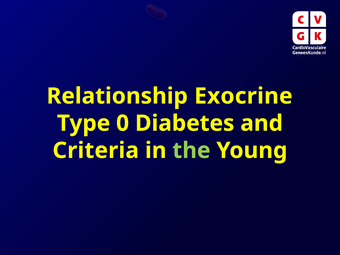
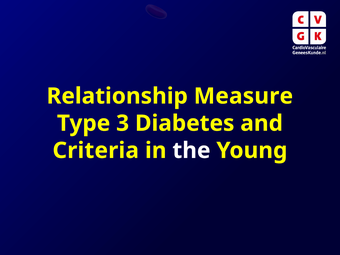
Exocrine: Exocrine -> Measure
0: 0 -> 3
the colour: light green -> white
